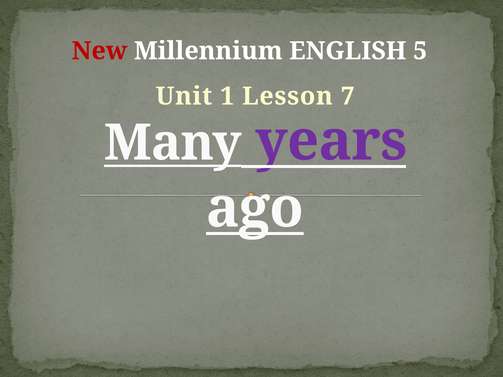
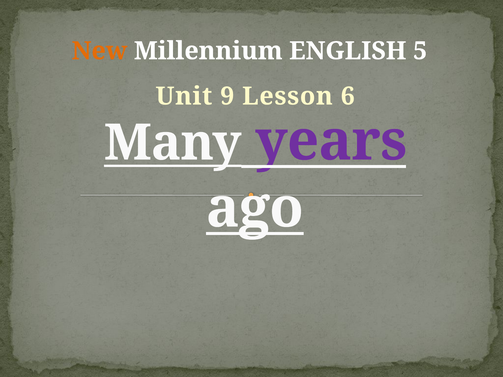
New colour: red -> orange
1: 1 -> 9
7: 7 -> 6
